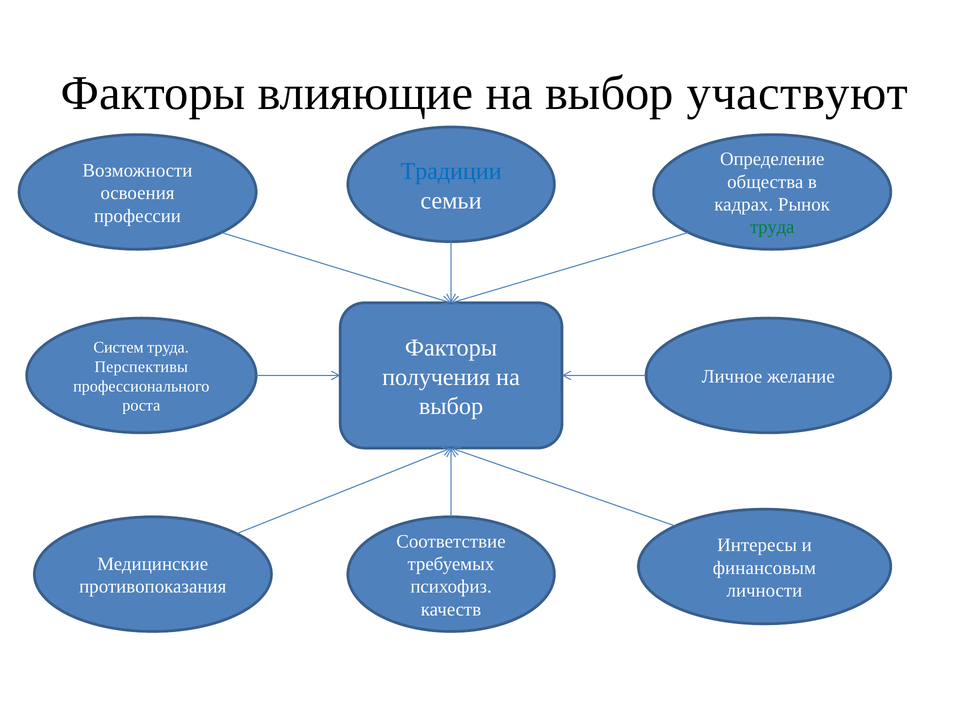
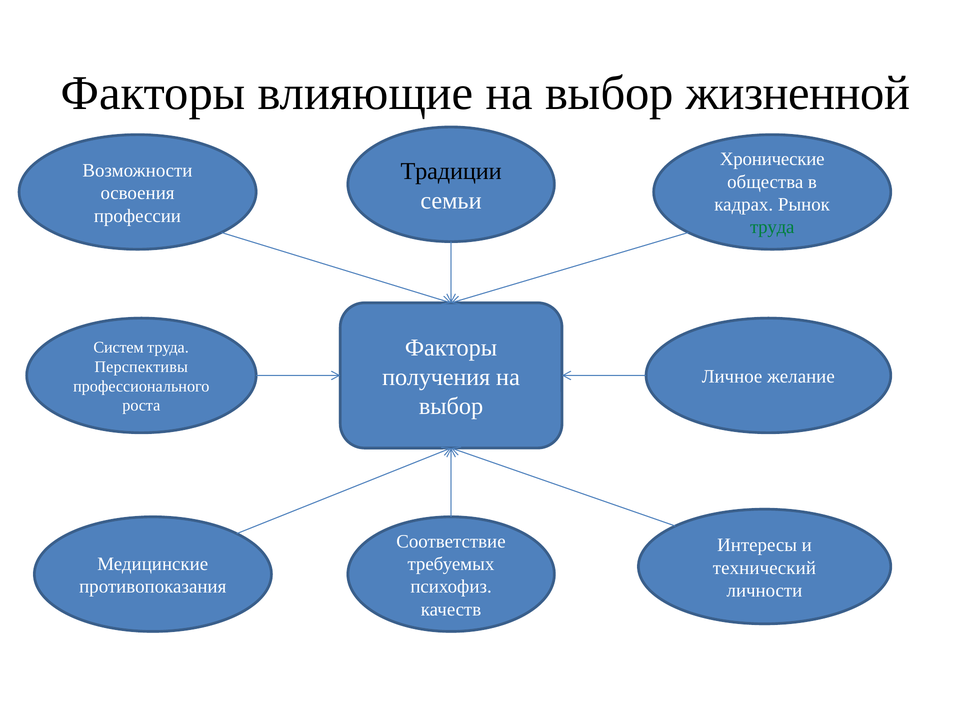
участвуют: участвуют -> жизненной
Определение: Определение -> Хронические
Традиции colour: blue -> black
финансовым: финансовым -> технический
